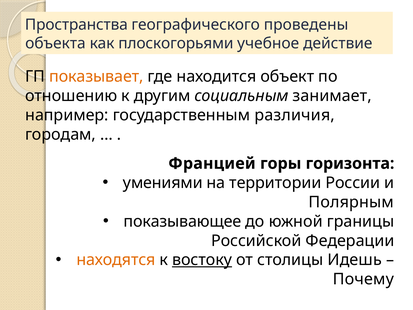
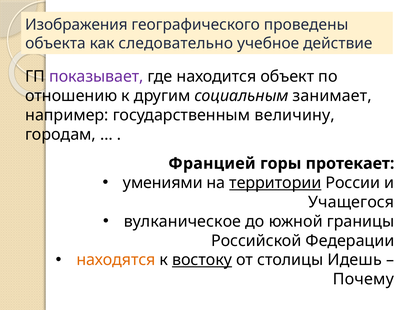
Пространства: Пространства -> Изображения
плоскогорьями: плоскогорьями -> следовательно
показывает colour: orange -> purple
различия: различия -> величину
горизонта: горизонта -> протекает
территории underline: none -> present
Полярным: Полярным -> Учащегося
показывающее: показывающее -> вулканическое
